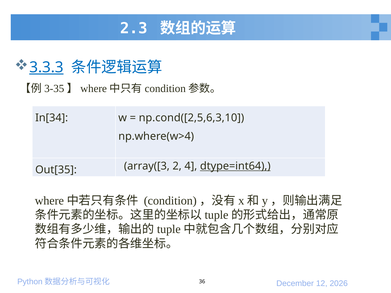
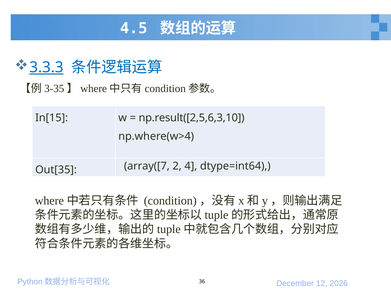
2.3: 2.3 -> 4.5
In[34: In[34 -> In[15
np.cond([2,5,6,3,10: np.cond([2,5,6,3,10 -> np.result([2,5,6,3,10
array([3: array([3 -> array([7
dtype=int64 underline: present -> none
